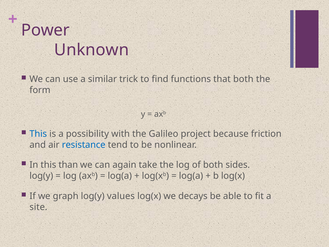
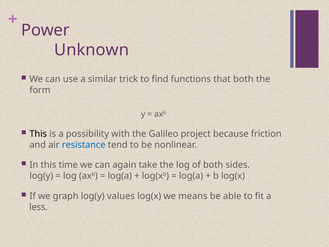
This at (38, 134) colour: blue -> black
than: than -> time
decays: decays -> means
site: site -> less
